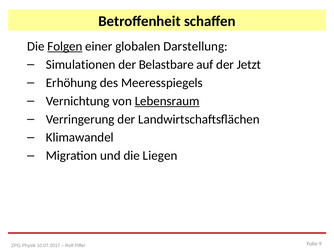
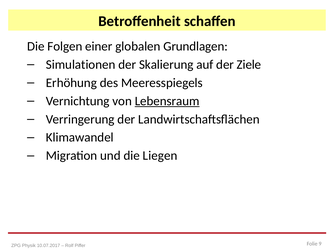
Folgen underline: present -> none
Darstellung: Darstellung -> Grundlagen
Belastbare: Belastbare -> Skalierung
Jetzt: Jetzt -> Ziele
